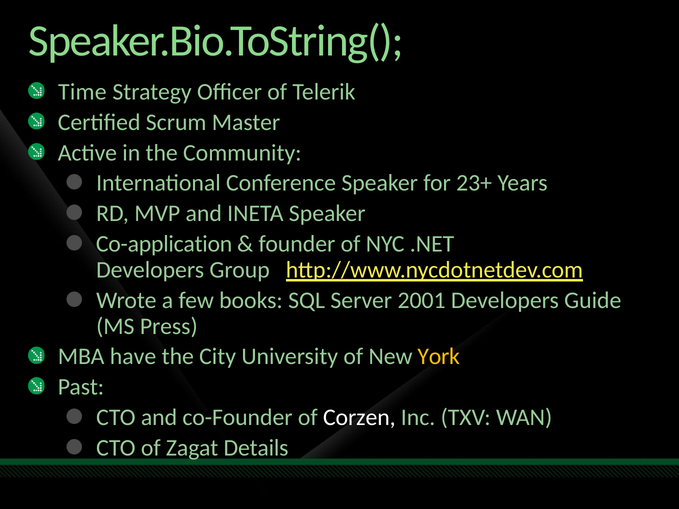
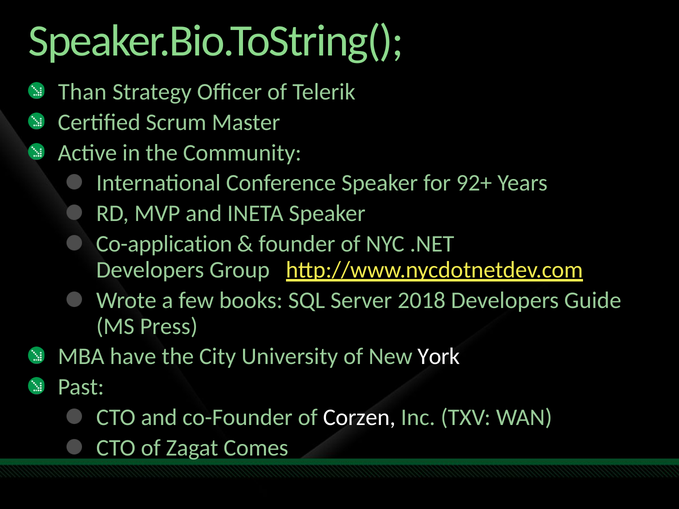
Time: Time -> Than
23+: 23+ -> 92+
2001: 2001 -> 2018
York colour: yellow -> white
Details: Details -> Comes
